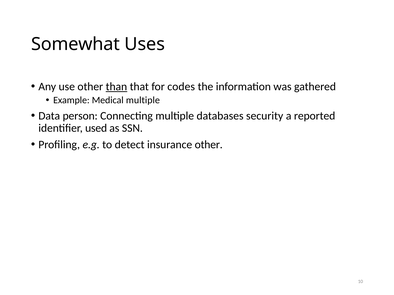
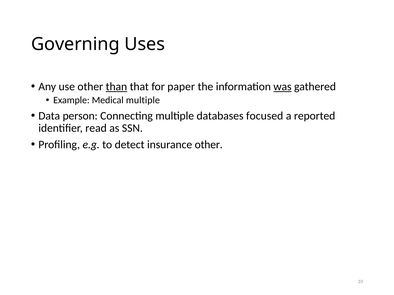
Somewhat: Somewhat -> Governing
codes: codes -> paper
was underline: none -> present
security: security -> focused
used: used -> read
